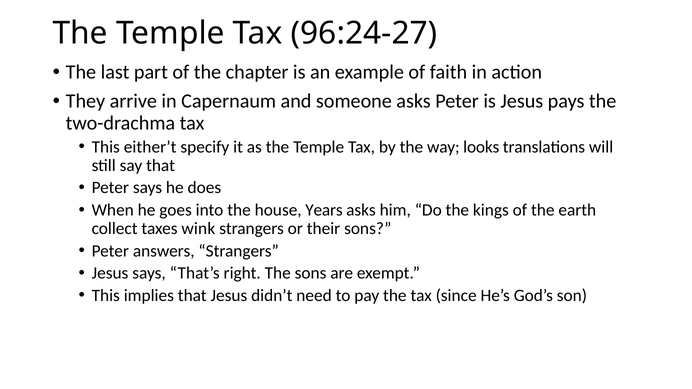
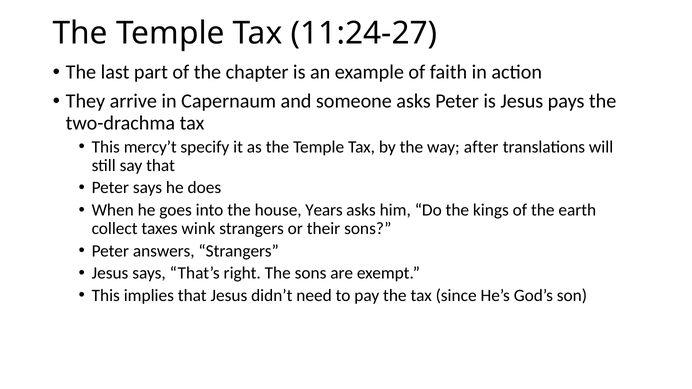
96:24-27: 96:24-27 -> 11:24-27
either’t: either’t -> mercy’t
looks: looks -> after
